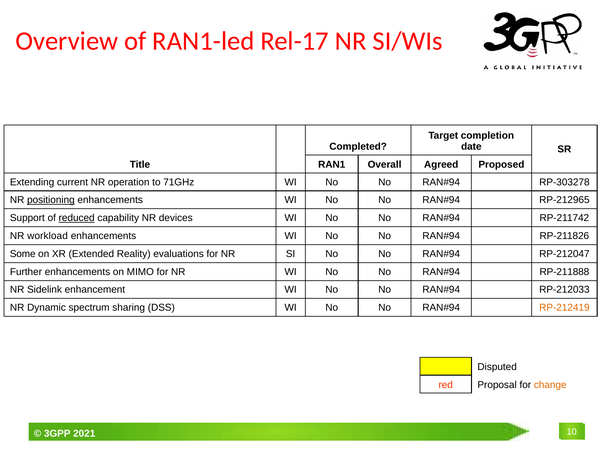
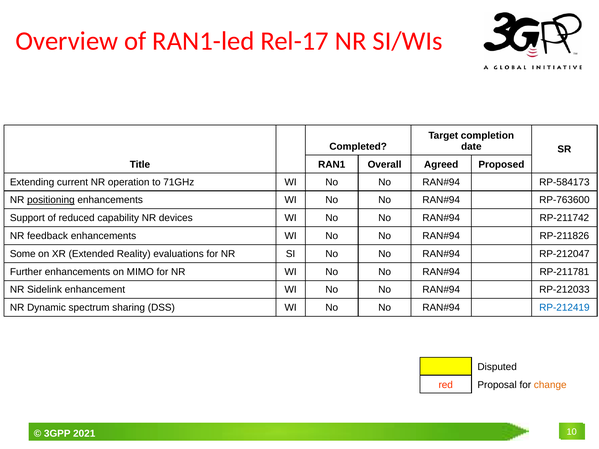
RP-303278: RP-303278 -> RP-584173
RP-212965: RP-212965 -> RP-763600
reduced underline: present -> none
workload: workload -> feedback
RP-211888: RP-211888 -> RP-211781
RP-212419 colour: orange -> blue
